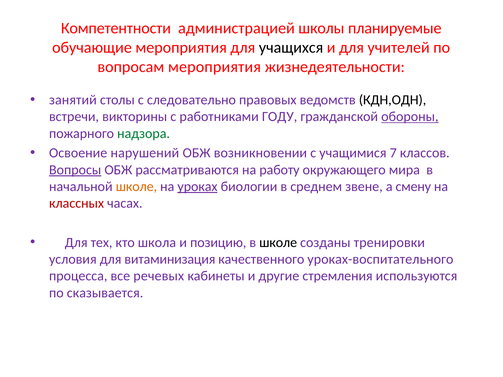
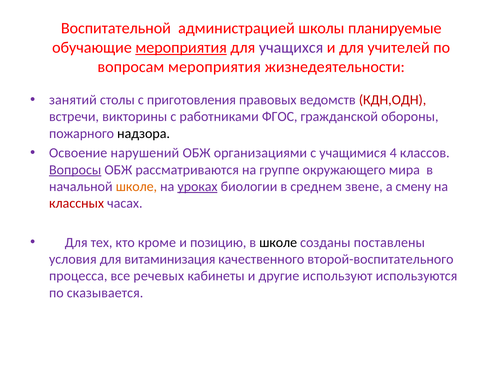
Компетентности: Компетентности -> Воспитательной
мероприятия at (181, 48) underline: none -> present
учащихся colour: black -> purple
следовательно: следовательно -> приготовления
КДН,ОДН colour: black -> red
ГОДУ: ГОДУ -> ФГОС
обороны underline: present -> none
надзора colour: green -> black
возникновении: возникновении -> организациями
7: 7 -> 4
работу: работу -> группе
школа: школа -> кроме
тренировки: тренировки -> поставлены
уроках-воспитательного: уроках-воспитательного -> второй-воспитательного
стремления: стремления -> используют
